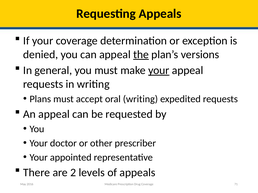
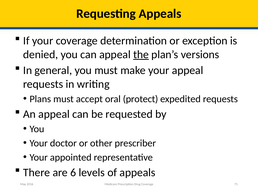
your at (159, 70) underline: present -> none
oral writing: writing -> protect
2: 2 -> 6
